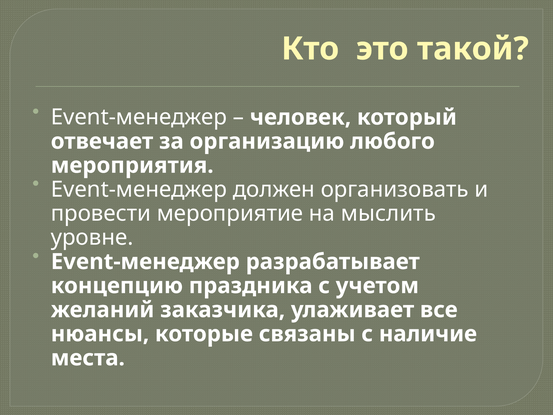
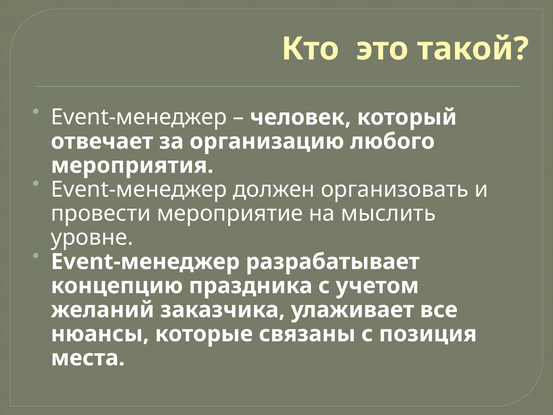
наличие: наличие -> позиция
